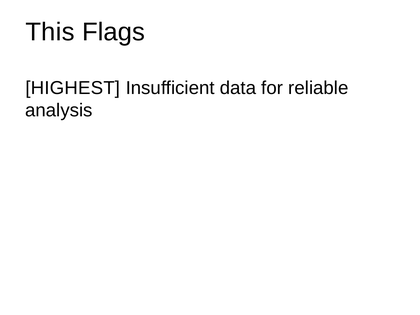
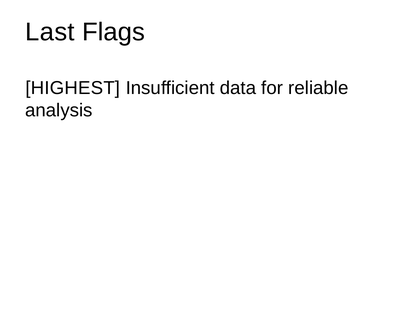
This: This -> Last
